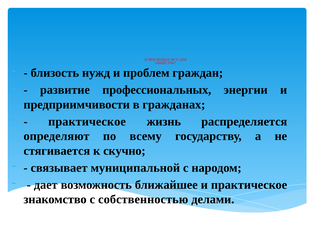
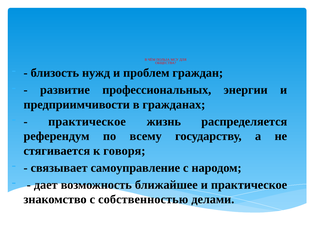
определяют: определяют -> референдум
скучно: скучно -> говоря
муниципальной: муниципальной -> самоуправление
